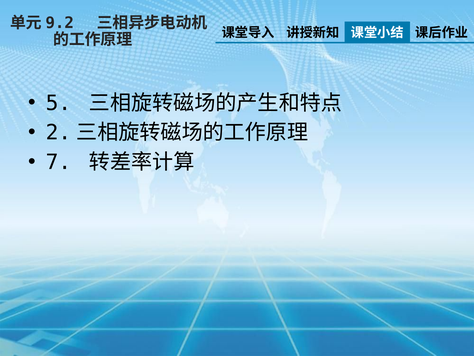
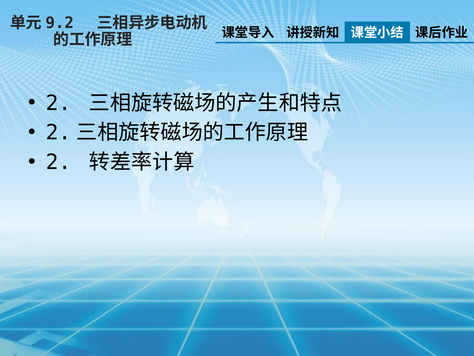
5 at (59, 103): 5 -> 2
7 at (59, 162): 7 -> 2
